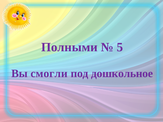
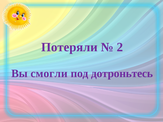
Полными: Полными -> Потеряли
5: 5 -> 2
дошкольное: дошкольное -> дотроньтесь
